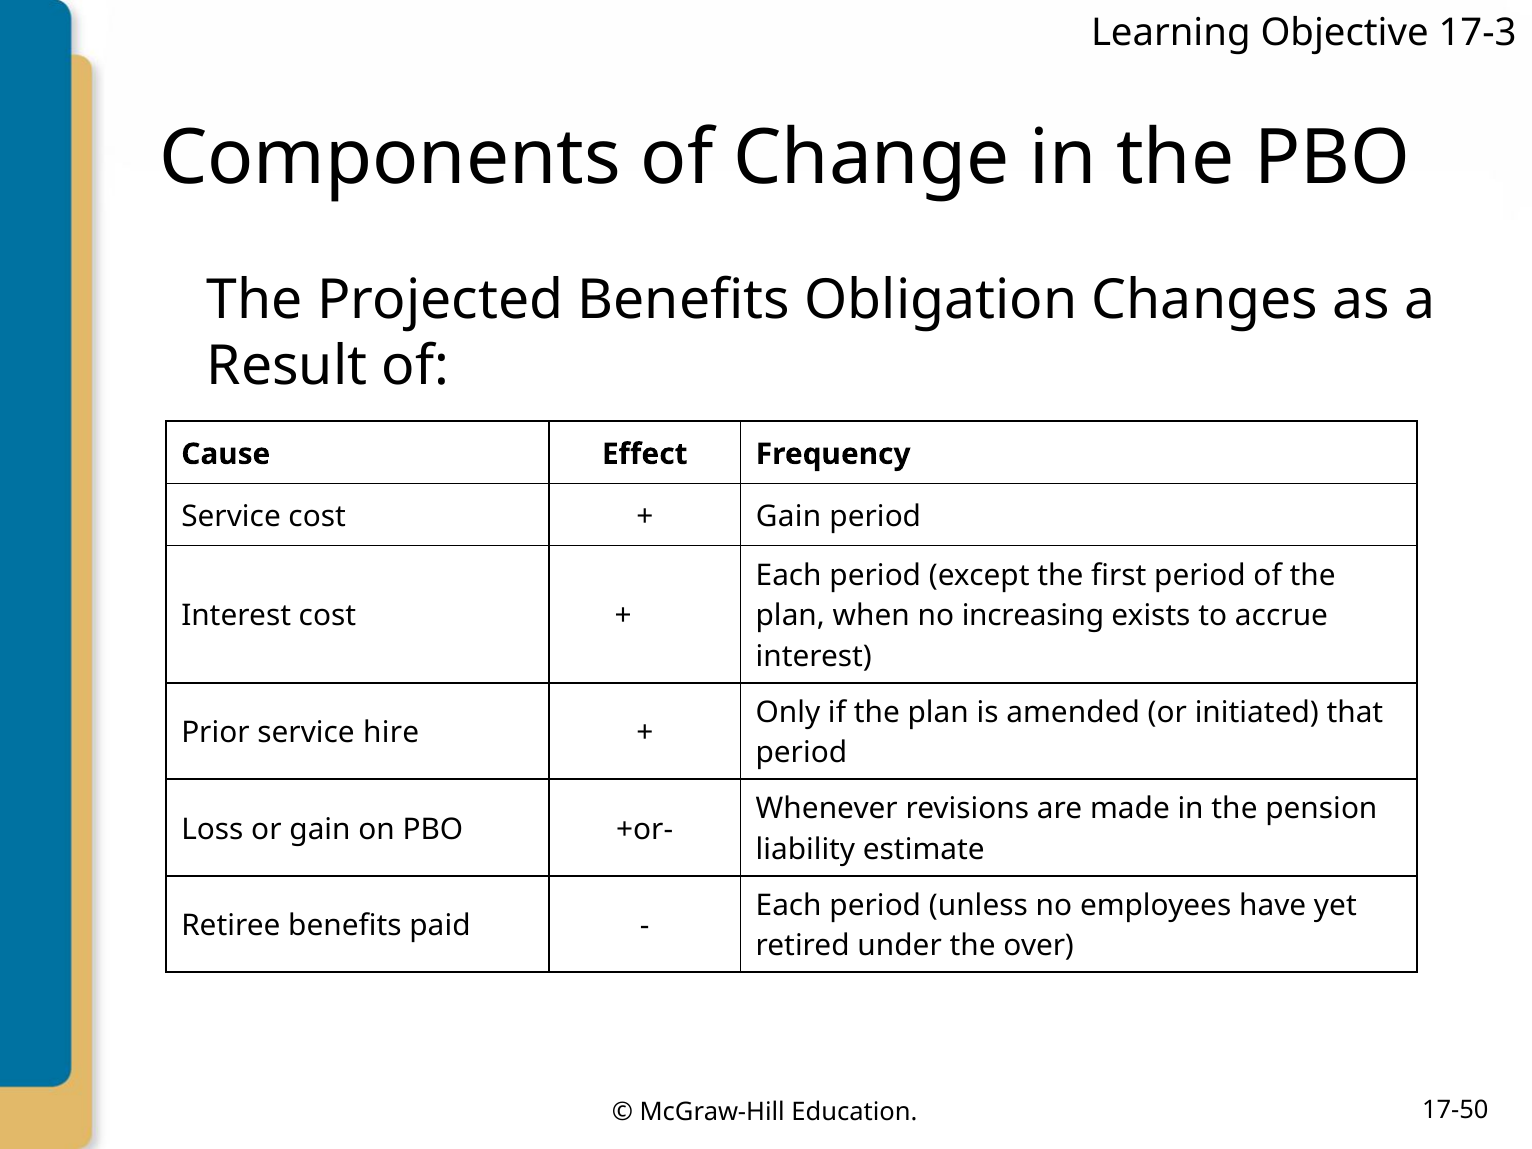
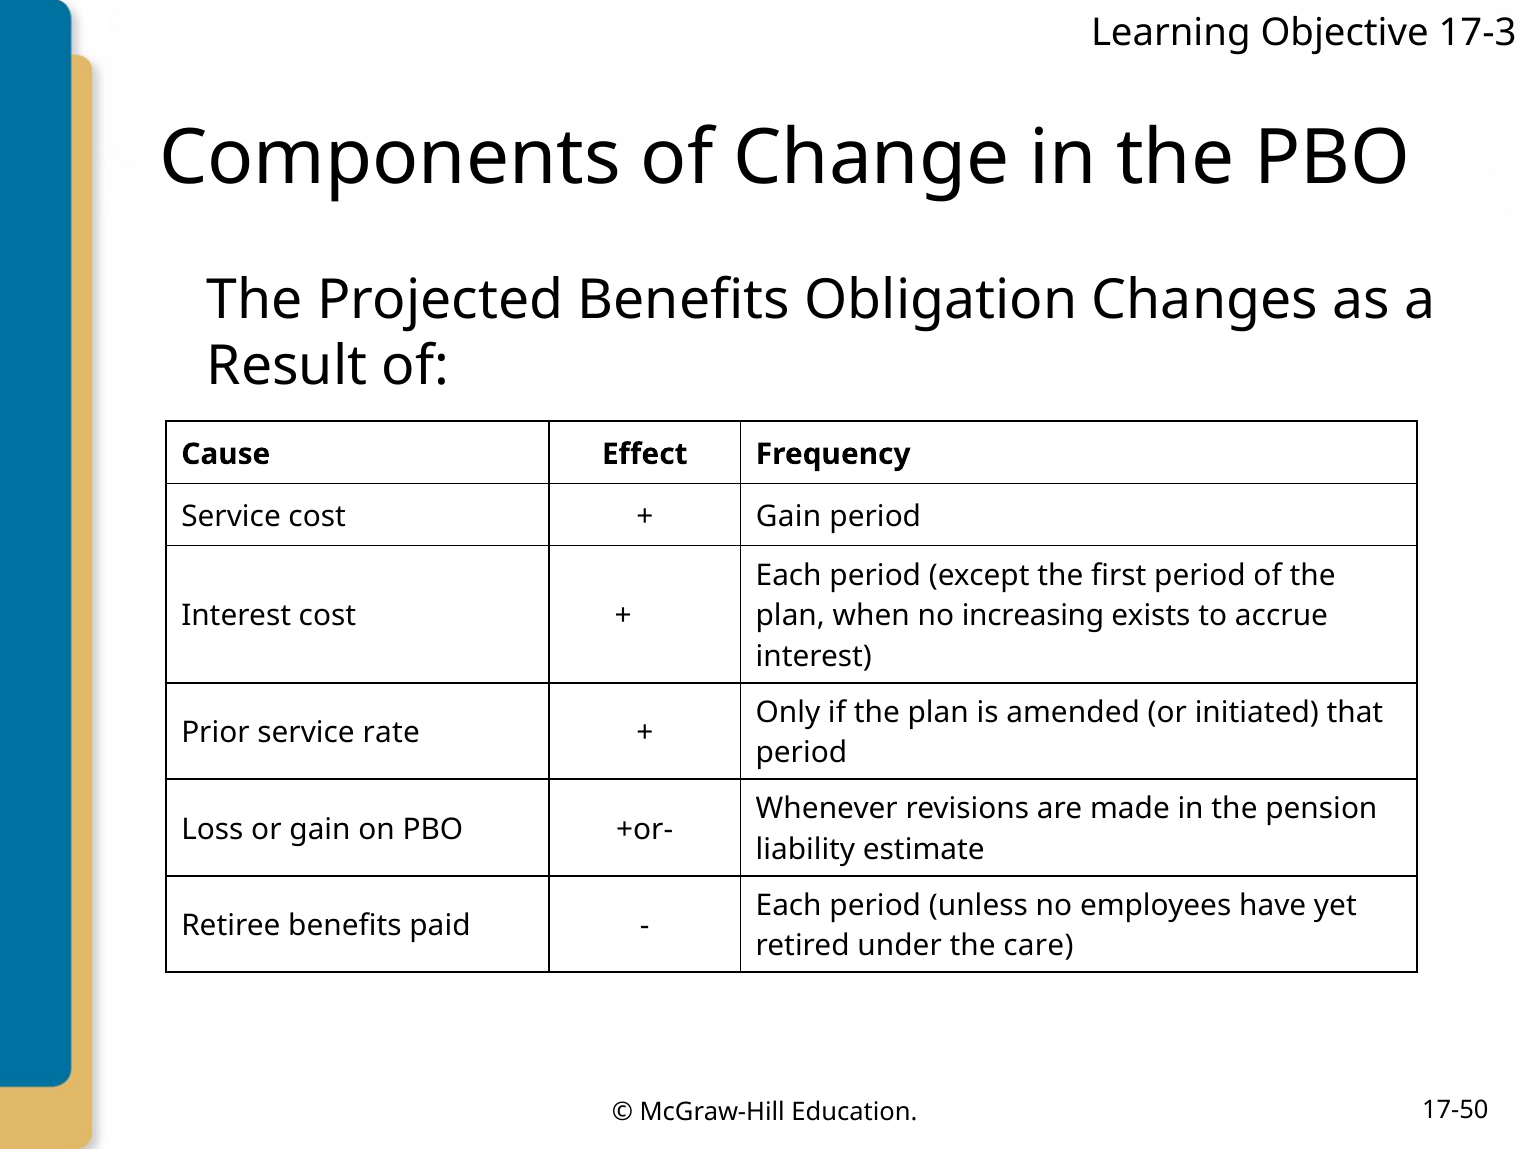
hire: hire -> rate
over: over -> care
